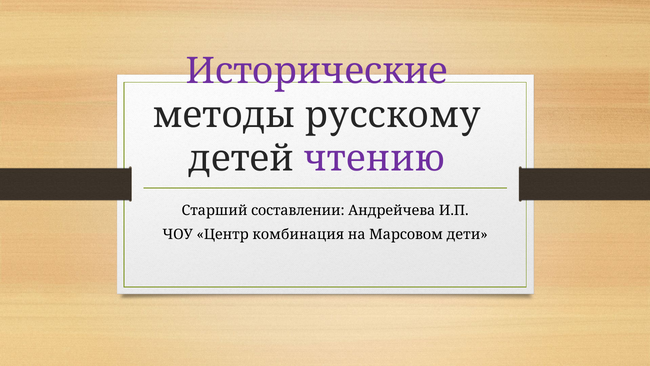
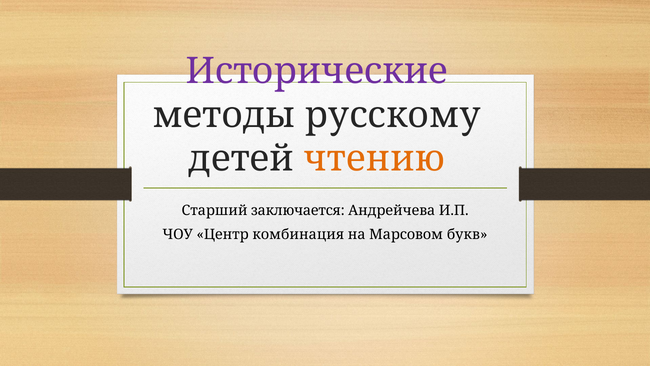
чтению colour: purple -> orange
составлении: составлении -> заключается
дети: дети -> букв
